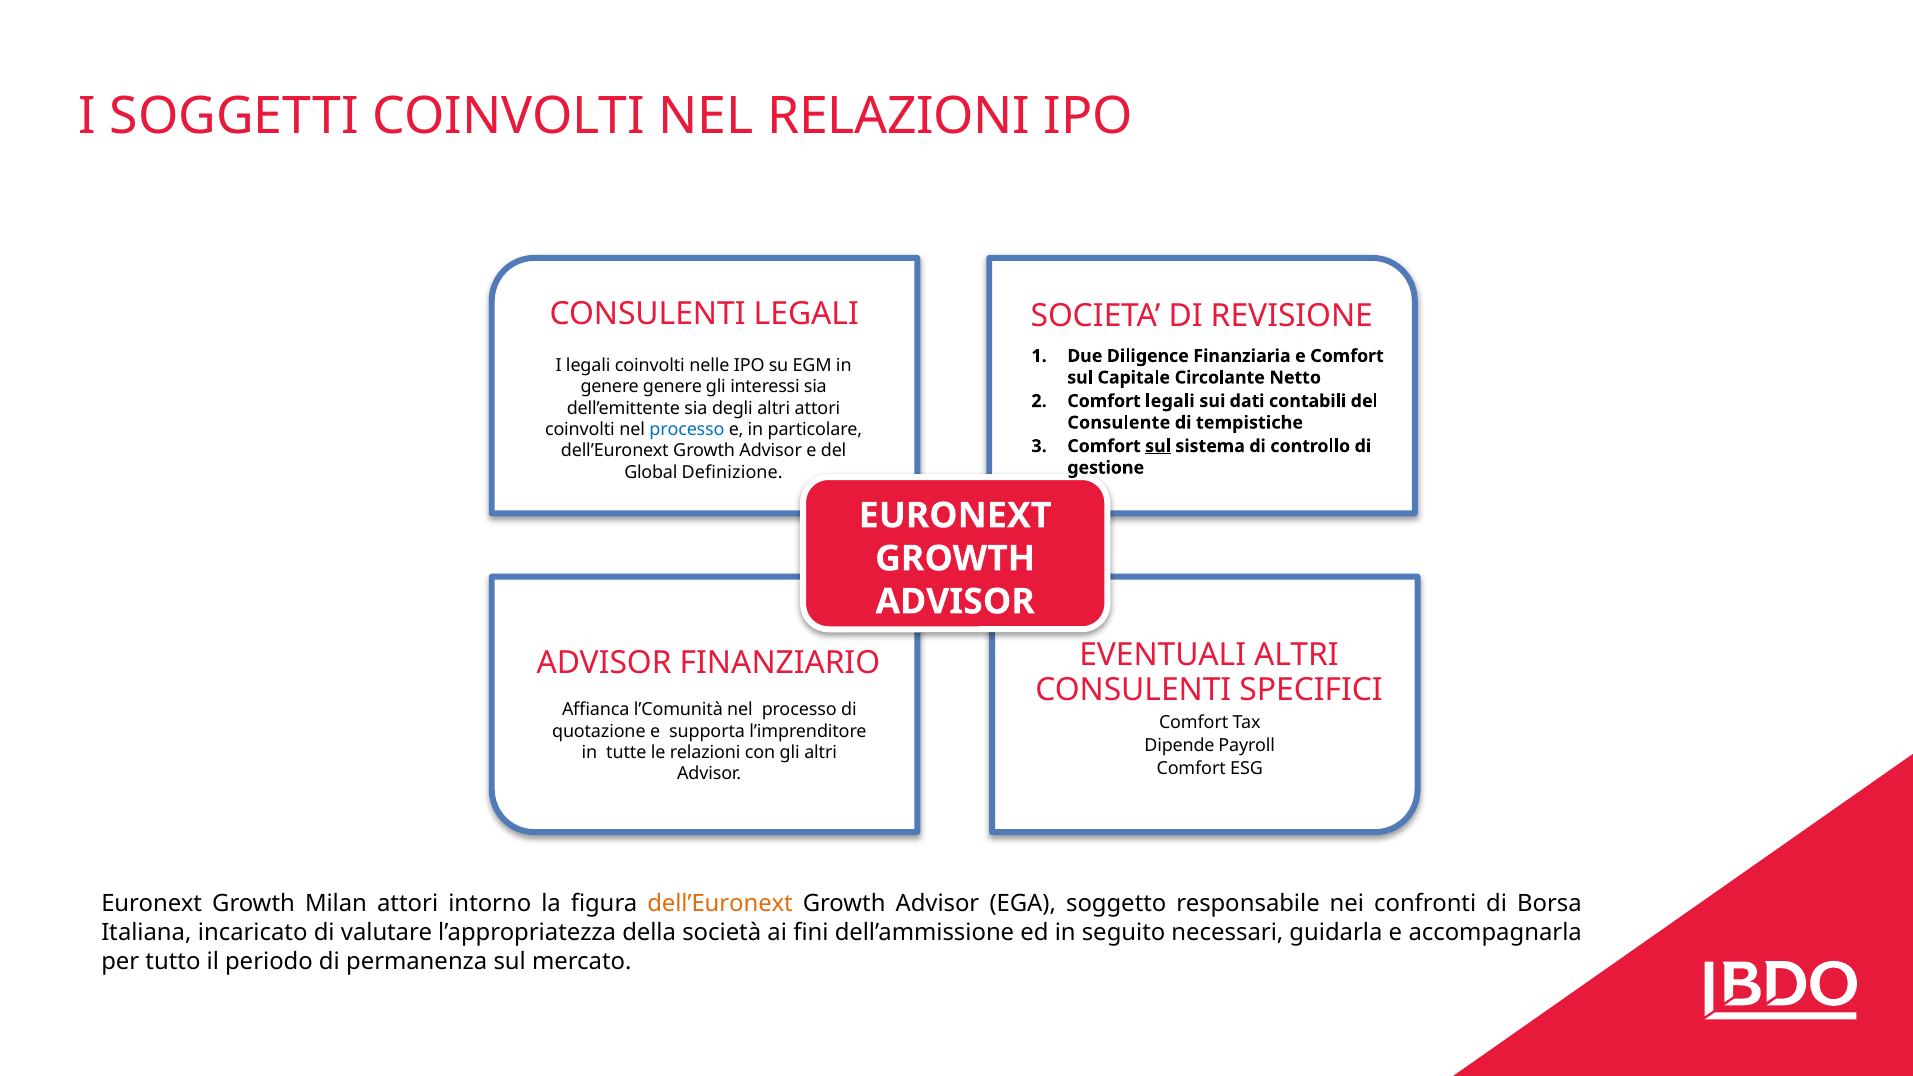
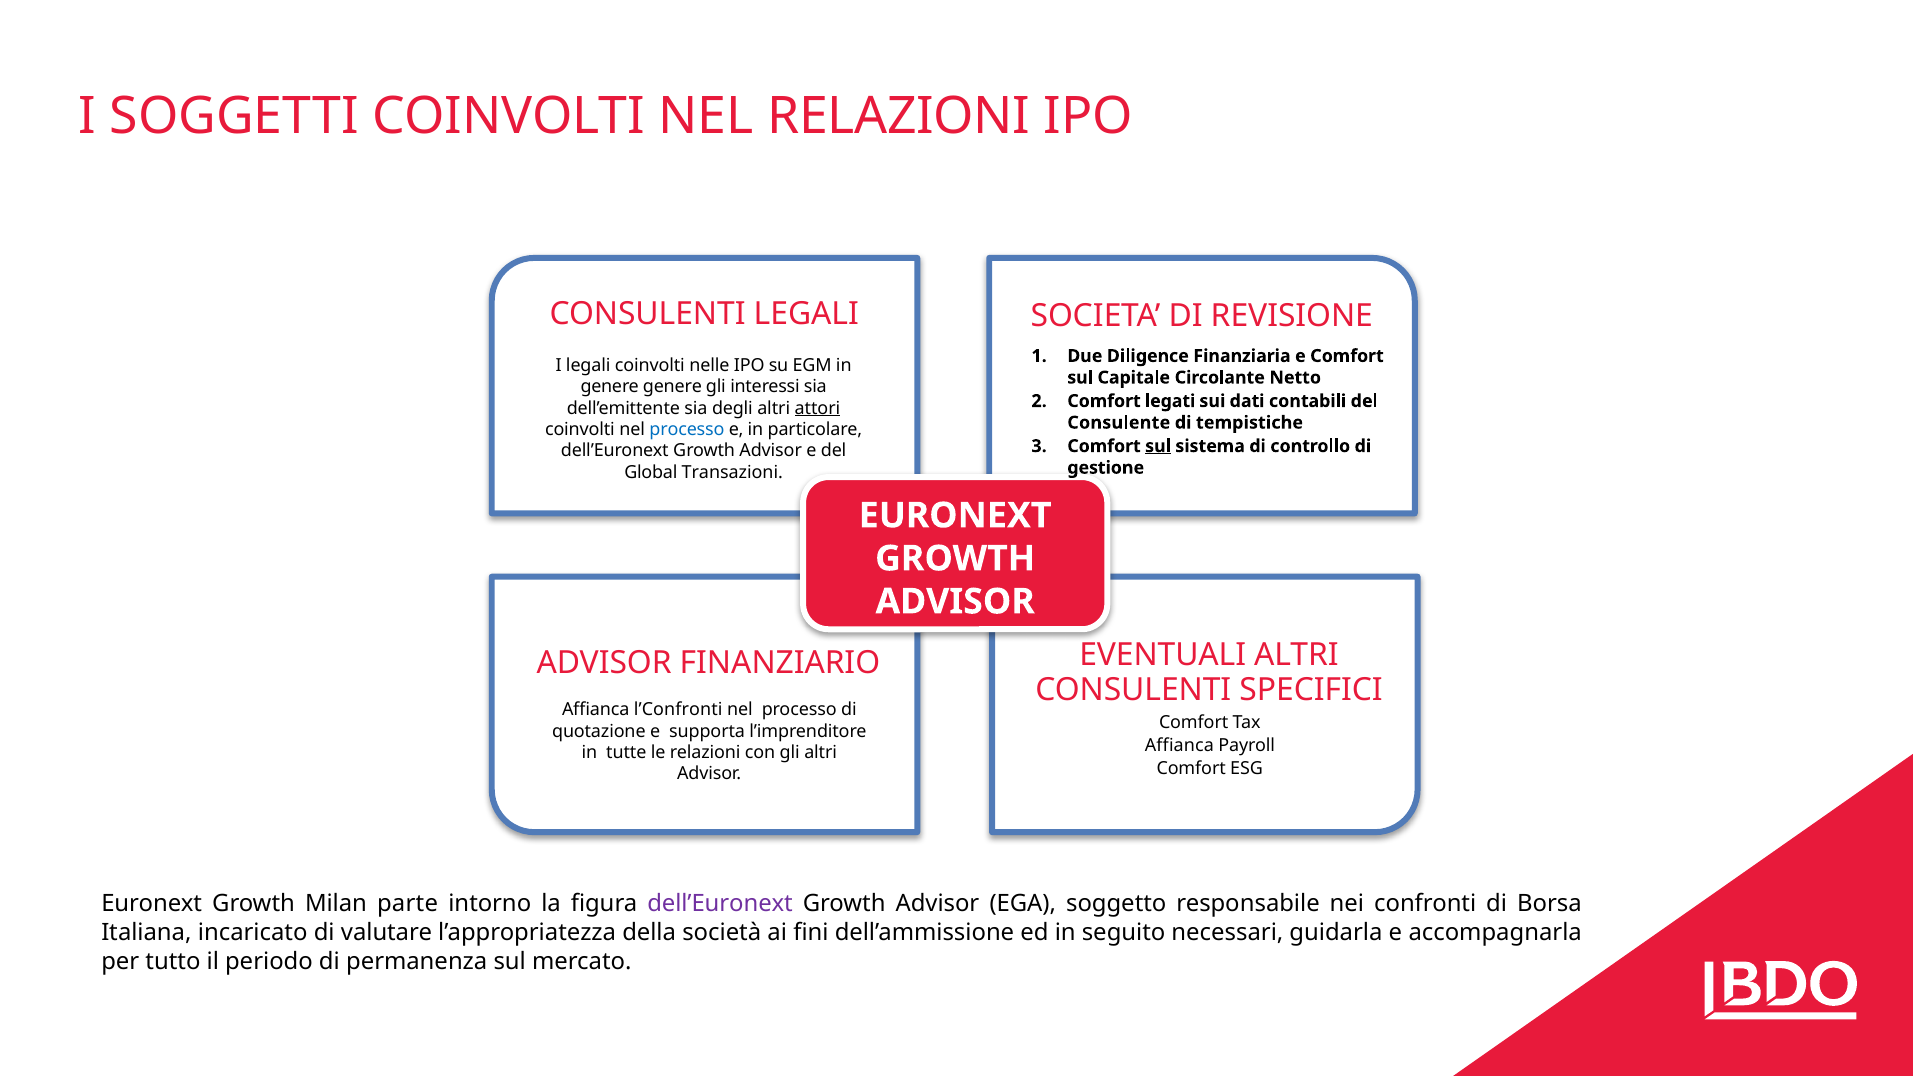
Comfort legali: legali -> legati
attori at (817, 408) underline: none -> present
Definizione: Definizione -> Transazioni
l’Comunità: l’Comunità -> l’Confronti
Dipende at (1180, 745): Dipende -> Affianca
Milan attori: attori -> parte
dell’Euronext at (720, 903) colour: orange -> purple
